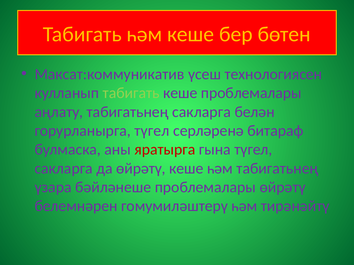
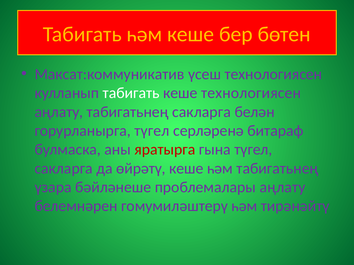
табигать at (131, 93) colour: light green -> white
кеше проблемалары: проблемалары -> технологиясен
проблемалары өйрәтү: өйрәтү -> аңлату
